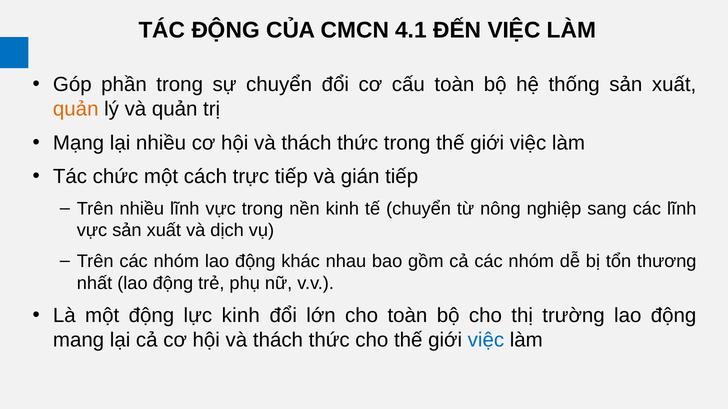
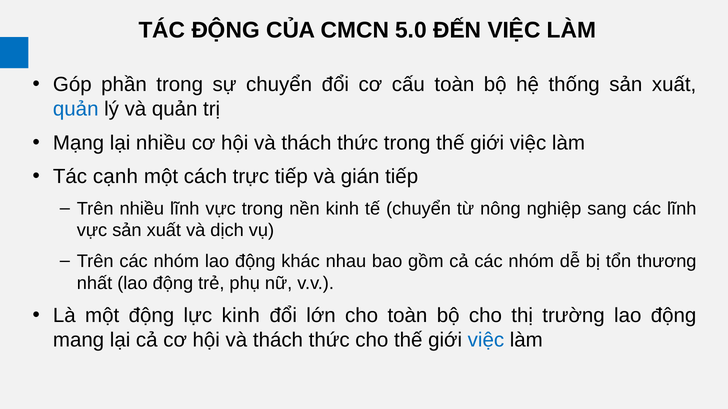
4.1: 4.1 -> 5.0
quản at (76, 109) colour: orange -> blue
chức: chức -> cạnh
